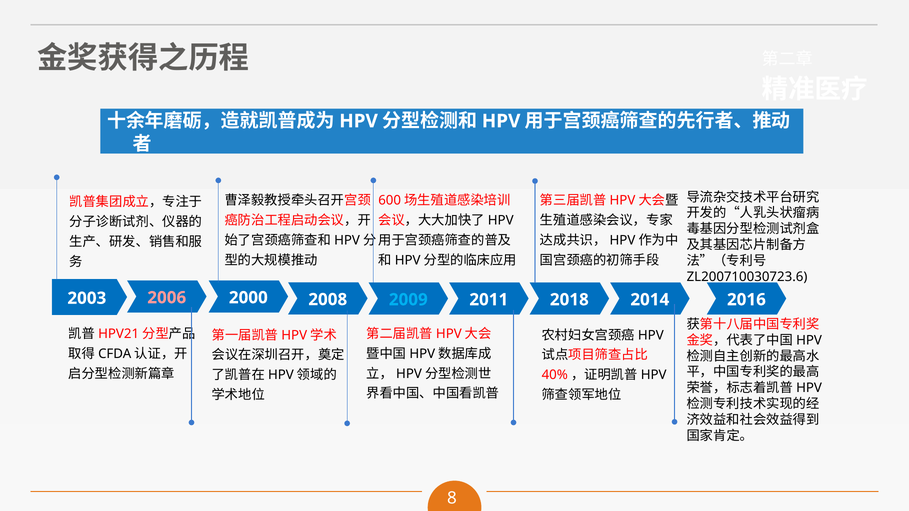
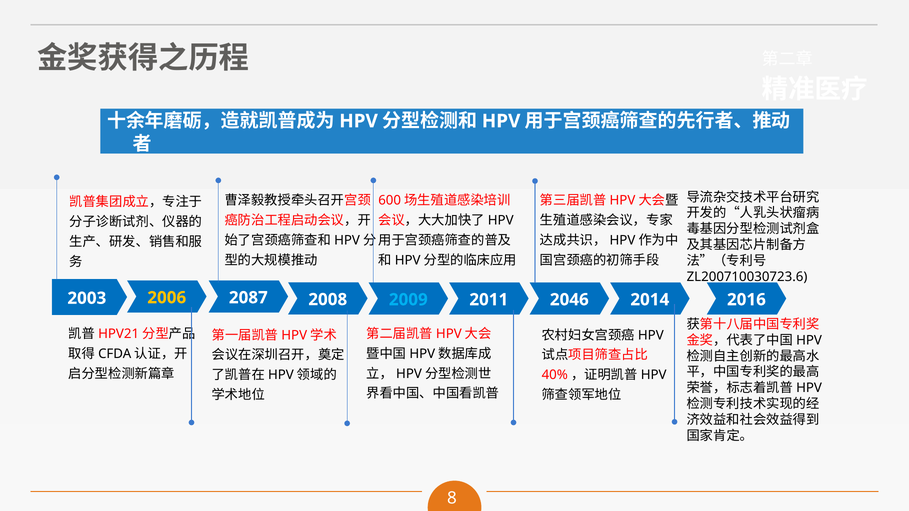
2000: 2000 -> 2087
2006 colour: pink -> yellow
2018: 2018 -> 2046
